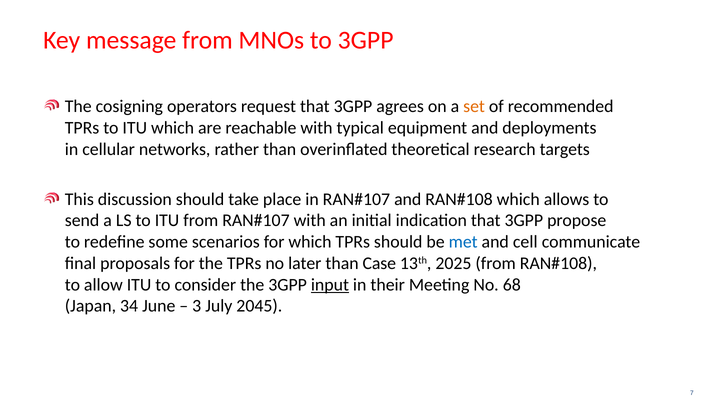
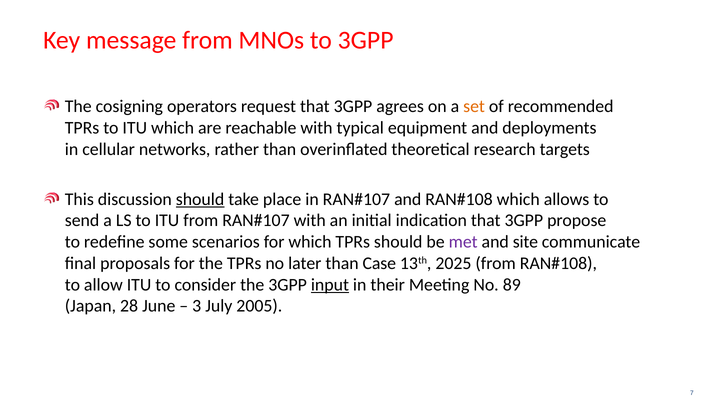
should at (200, 199) underline: none -> present
met colour: blue -> purple
cell: cell -> site
68: 68 -> 89
34: 34 -> 28
2045: 2045 -> 2005
